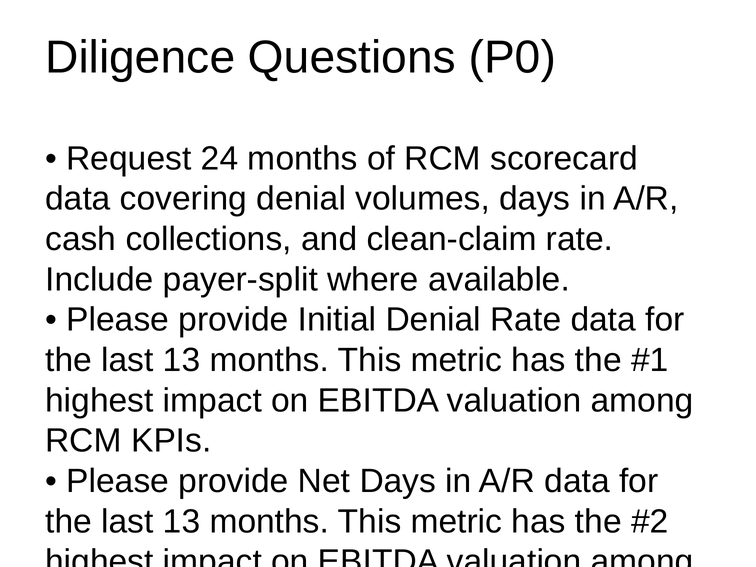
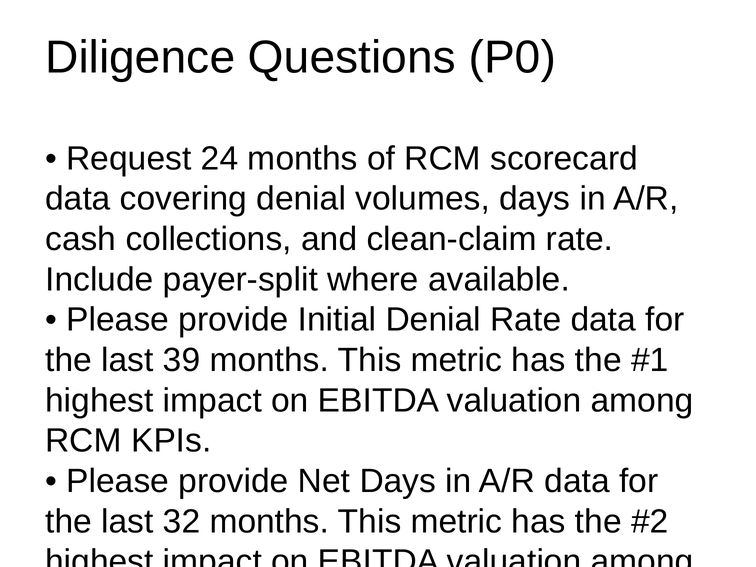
13 at (182, 360): 13 -> 39
13 at (182, 522): 13 -> 32
